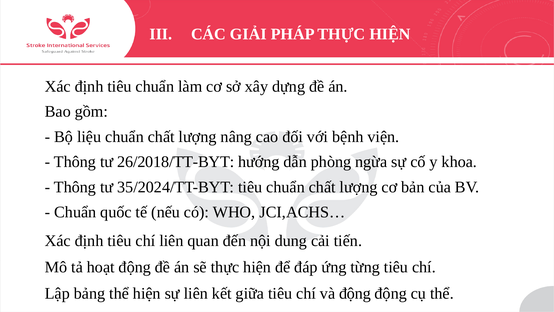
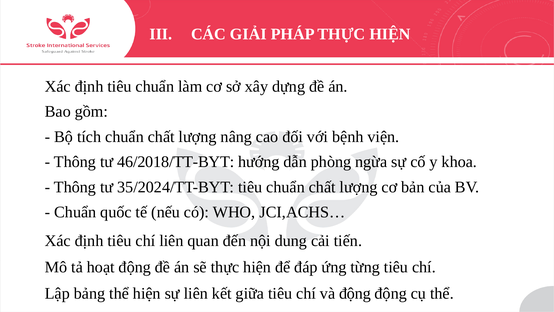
liệu: liệu -> tích
26/2018/TT-BYT: 26/2018/TT-BYT -> 46/2018/TT-BYT
